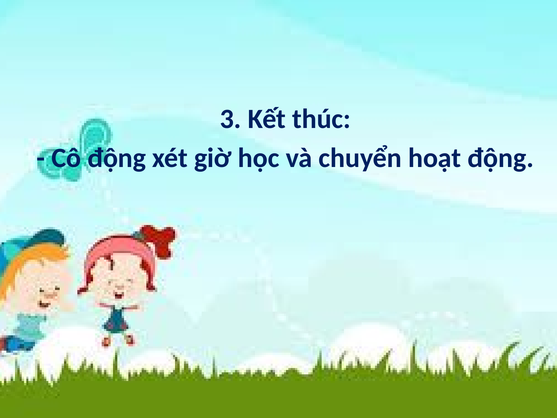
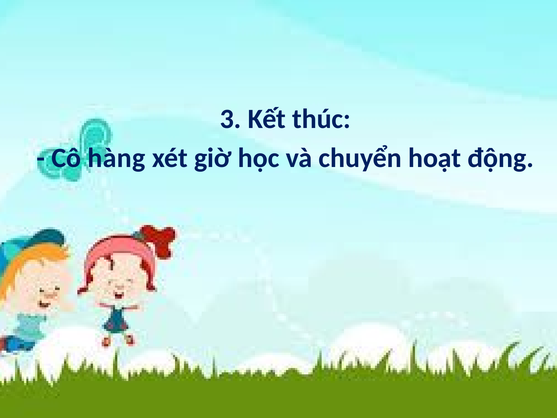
Cô động: động -> hàng
